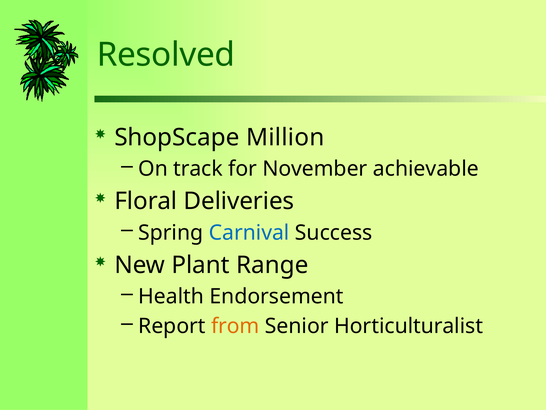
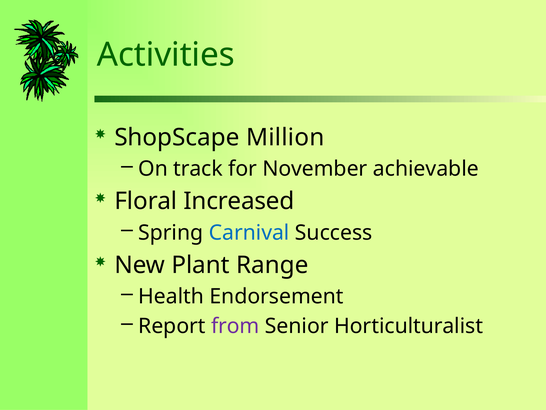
Resolved: Resolved -> Activities
Deliveries: Deliveries -> Increased
from colour: orange -> purple
